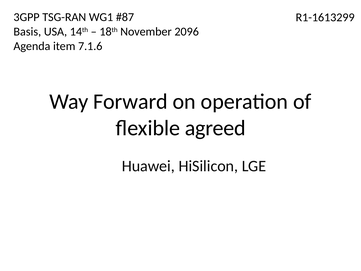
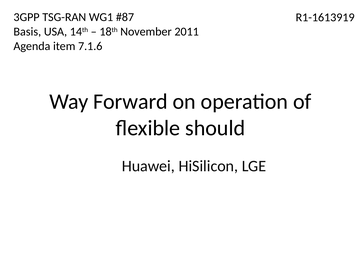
R1-1613299: R1-1613299 -> R1-1613919
2096: 2096 -> 2011
agreed: agreed -> should
